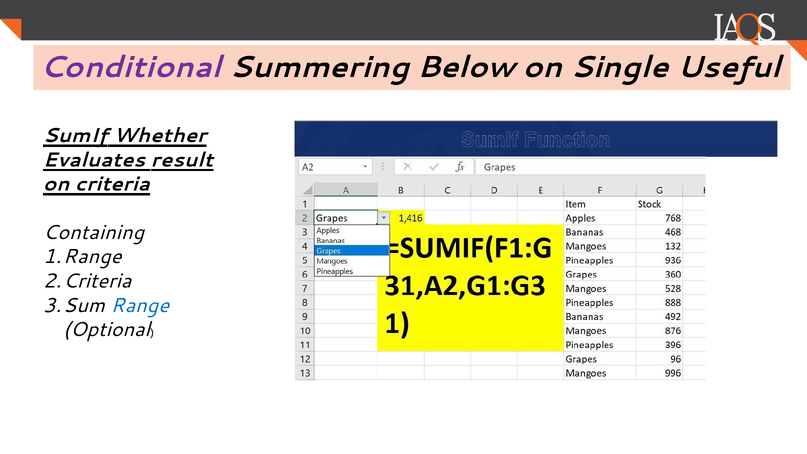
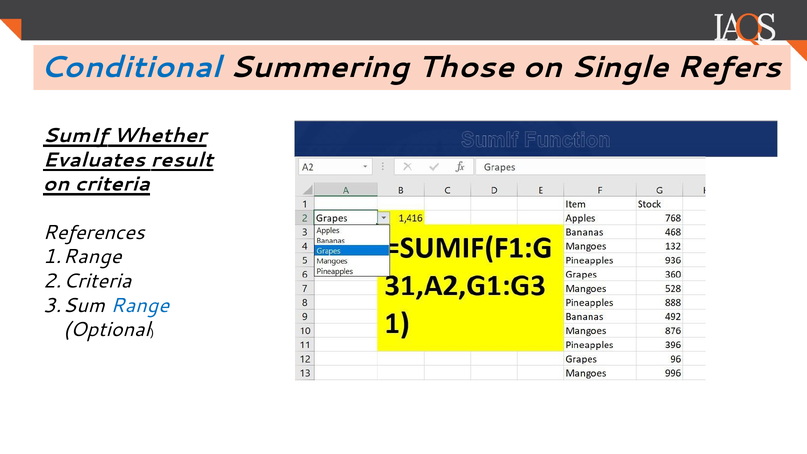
Conditional colour: purple -> blue
Below: Below -> Those
Useful: Useful -> Refers
Containing: Containing -> References
